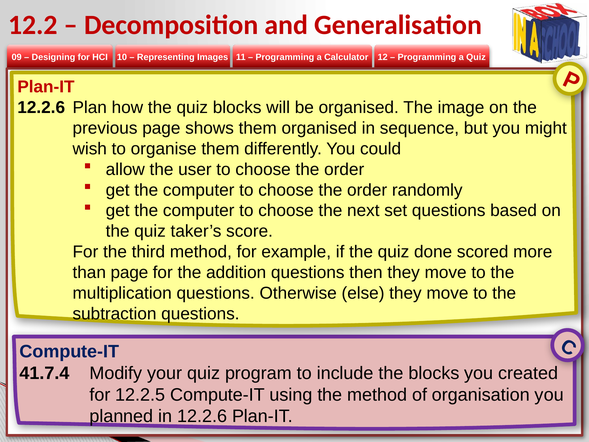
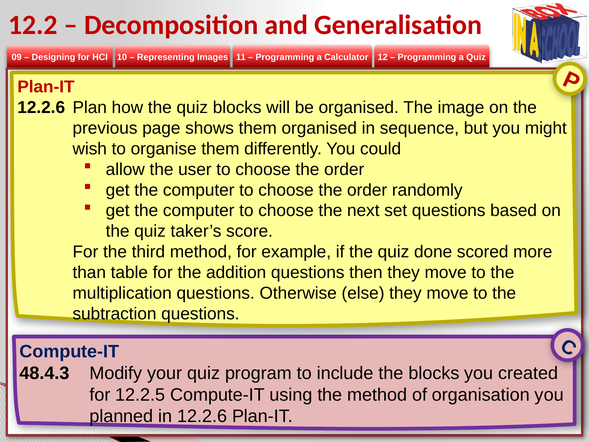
than page: page -> table
41.7.4: 41.7.4 -> 48.4.3
